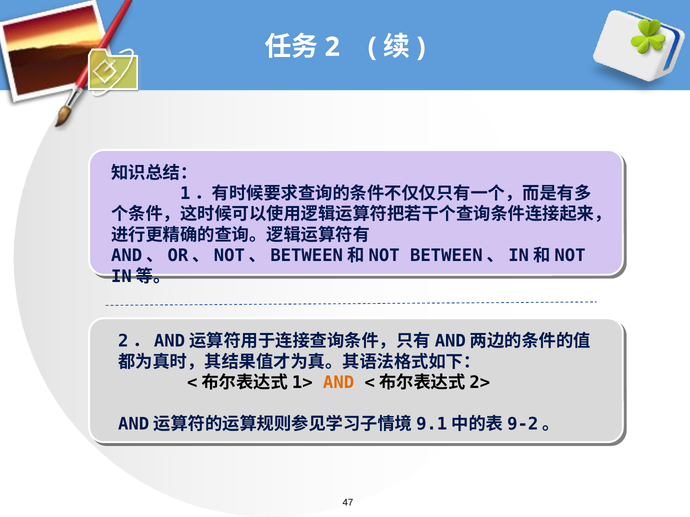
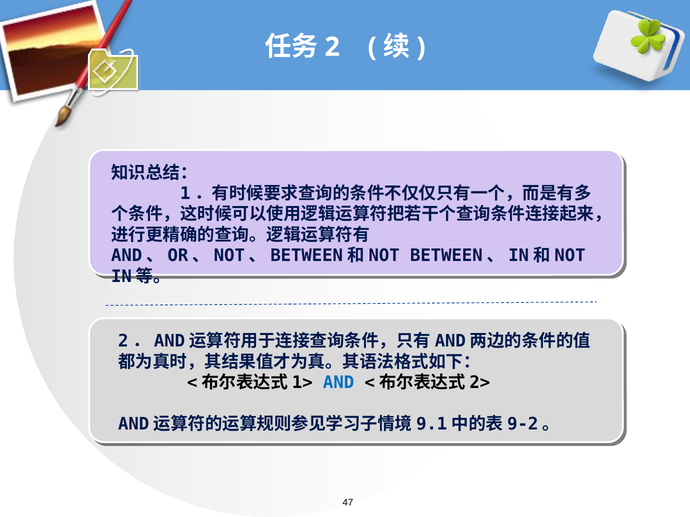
AND colour: orange -> blue
